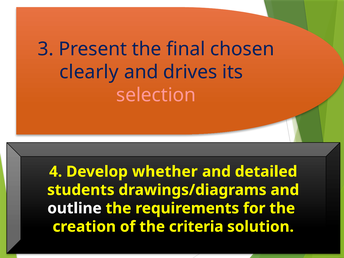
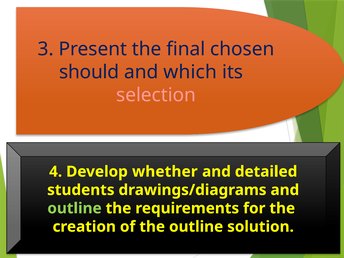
clearly: clearly -> should
drives: drives -> which
outline at (75, 208) colour: white -> light green
the criteria: criteria -> outline
